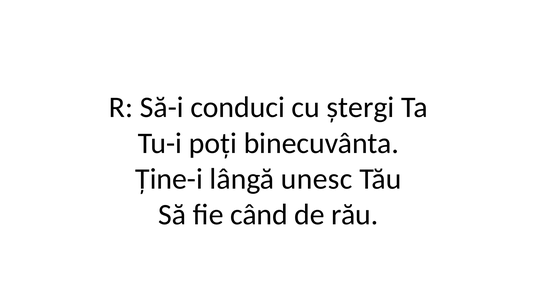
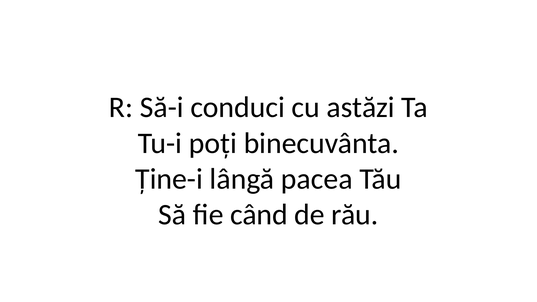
ștergi: ștergi -> astăzi
unesc: unesc -> pacea
